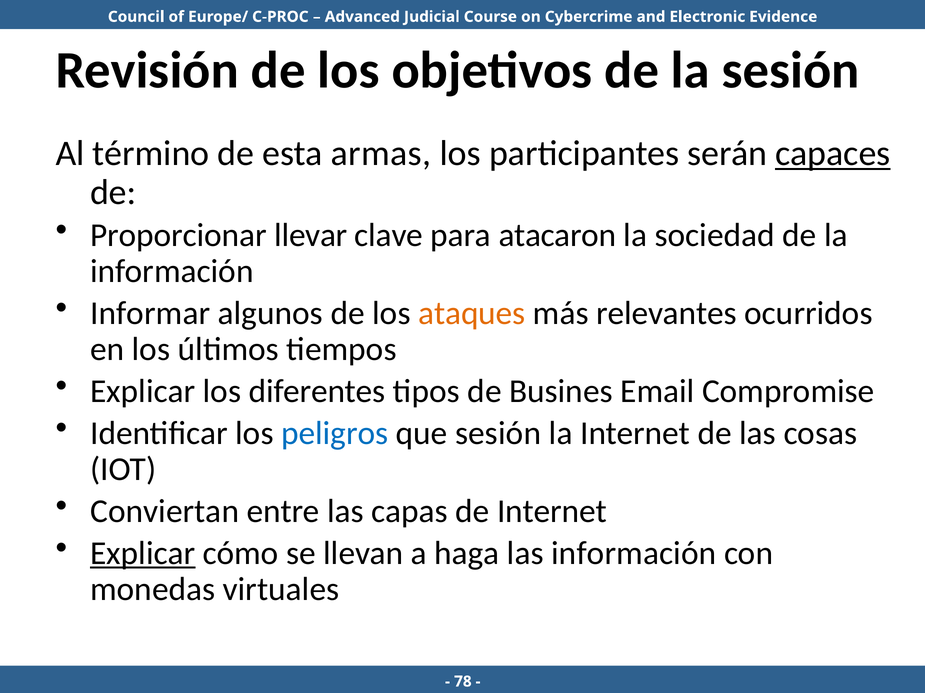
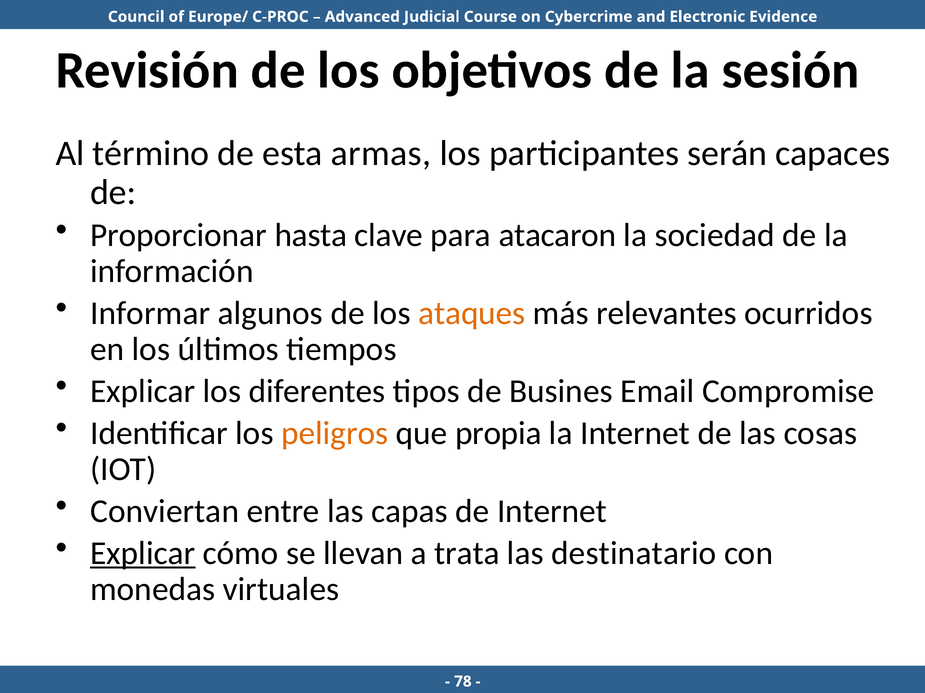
capaces underline: present -> none
llevar: llevar -> hasta
peligros colour: blue -> orange
que sesión: sesión -> propia
haga: haga -> trata
las información: información -> destinatario
